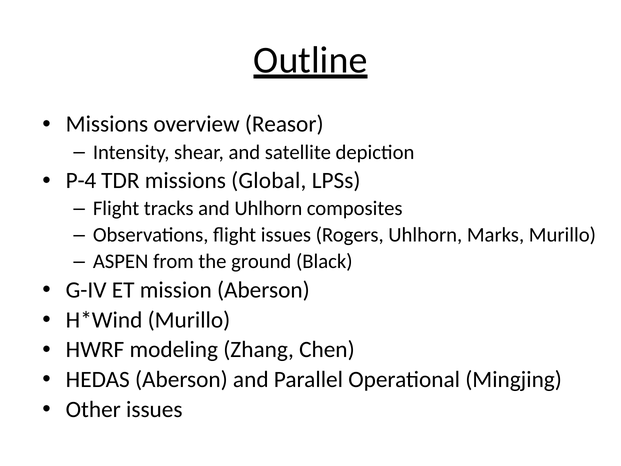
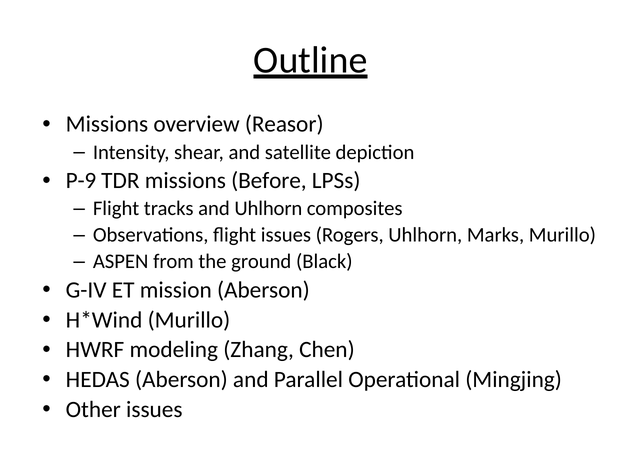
P-4: P-4 -> P-9
Global: Global -> Before
